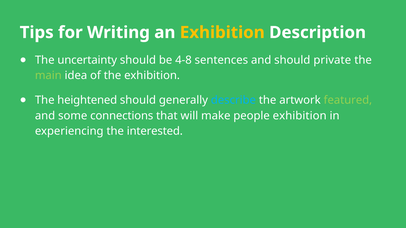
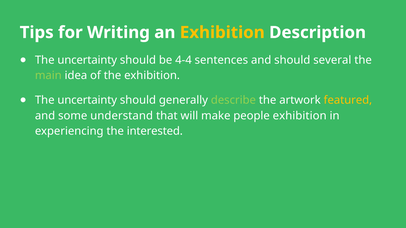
4-8: 4-8 -> 4-4
private: private -> several
heightened at (87, 100): heightened -> uncertainty
describe colour: light blue -> light green
featured colour: light green -> yellow
connections: connections -> understand
